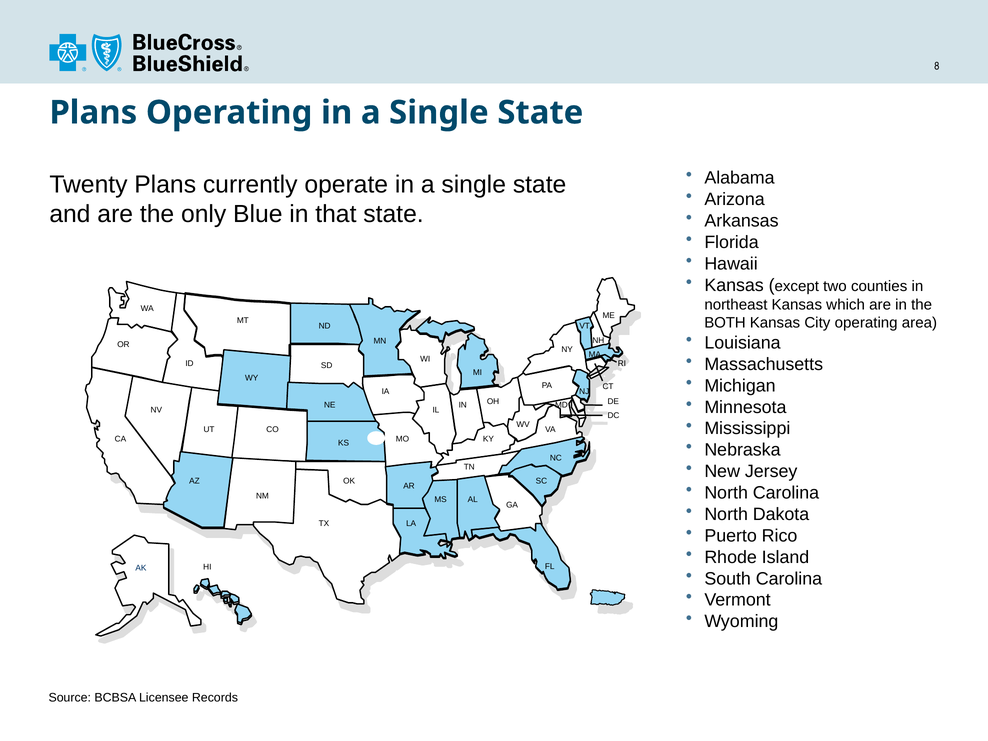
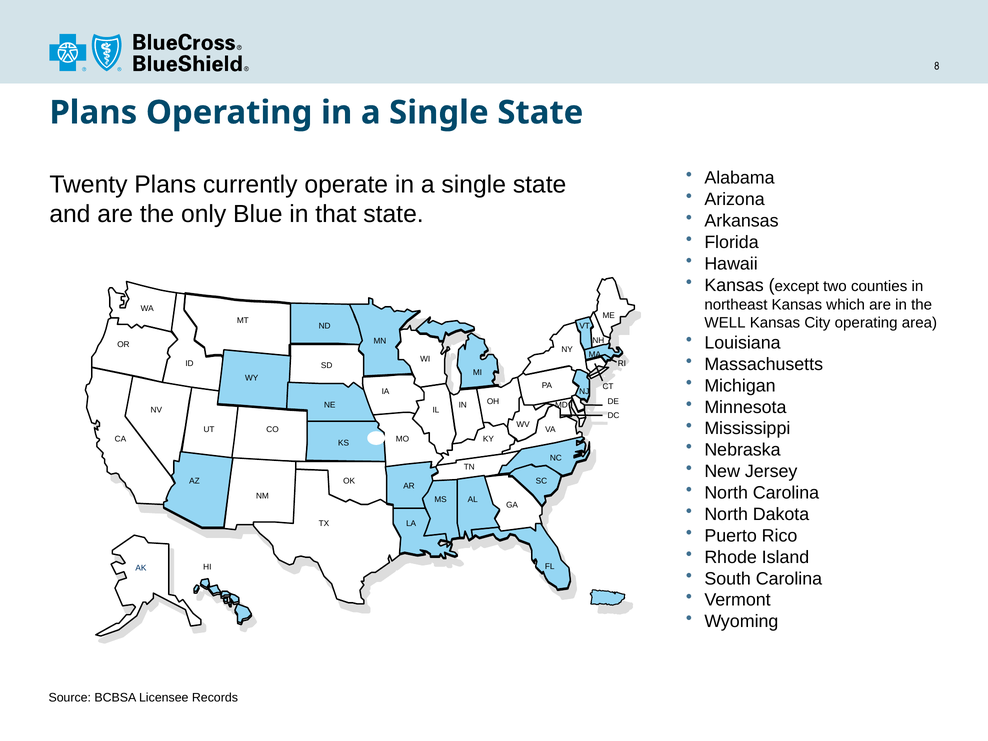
BOTH: BOTH -> WELL
